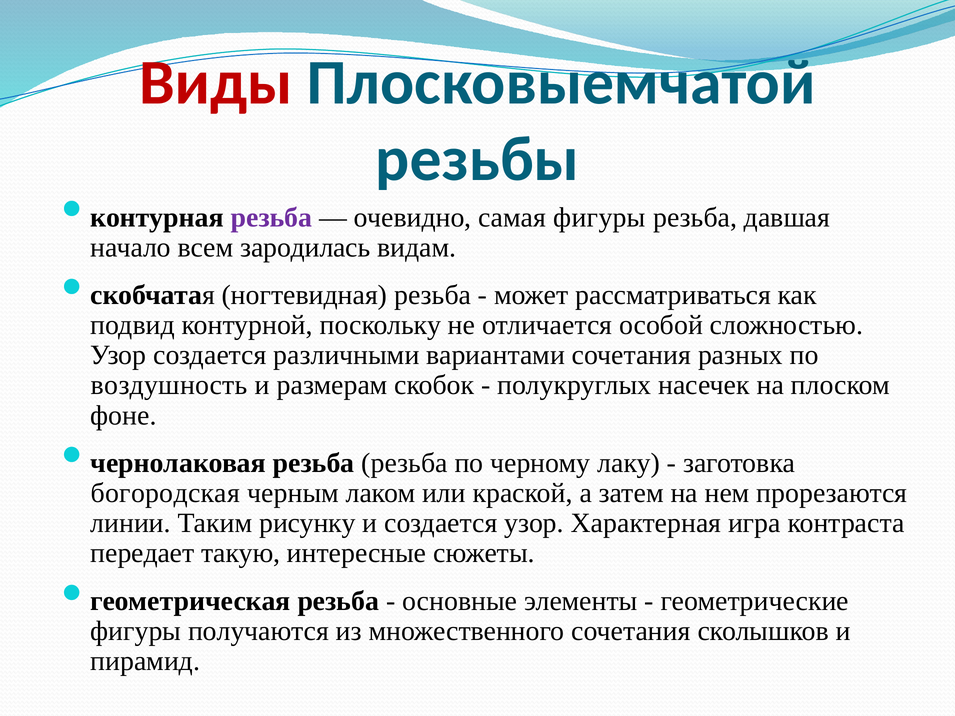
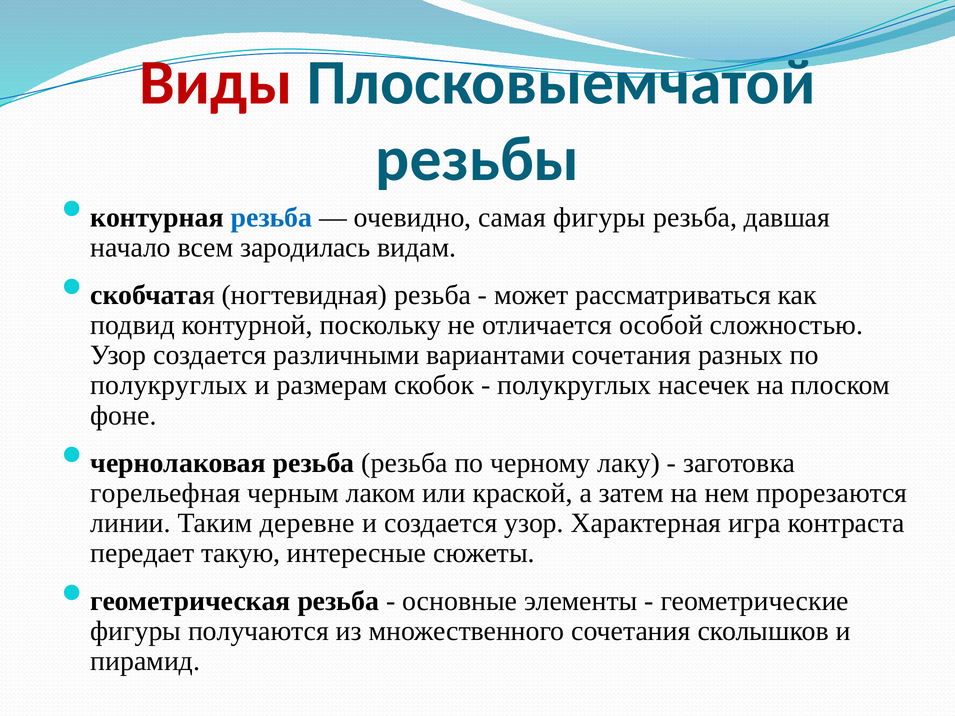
резьба at (271, 217) colour: purple -> blue
воздушность at (169, 385): воздушность -> полукруглых
богородская: богородская -> горельефная
рисунку: рисунку -> деревне
